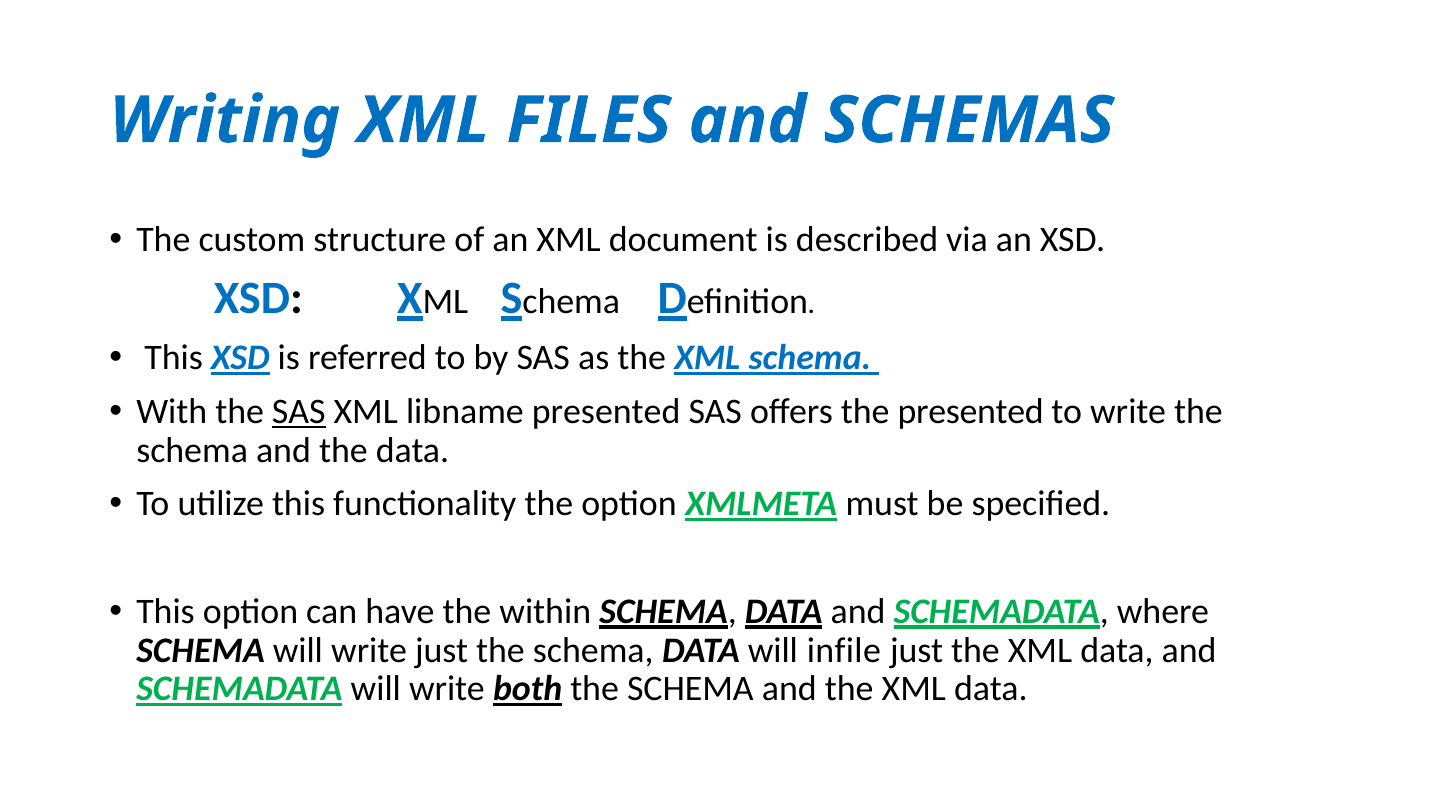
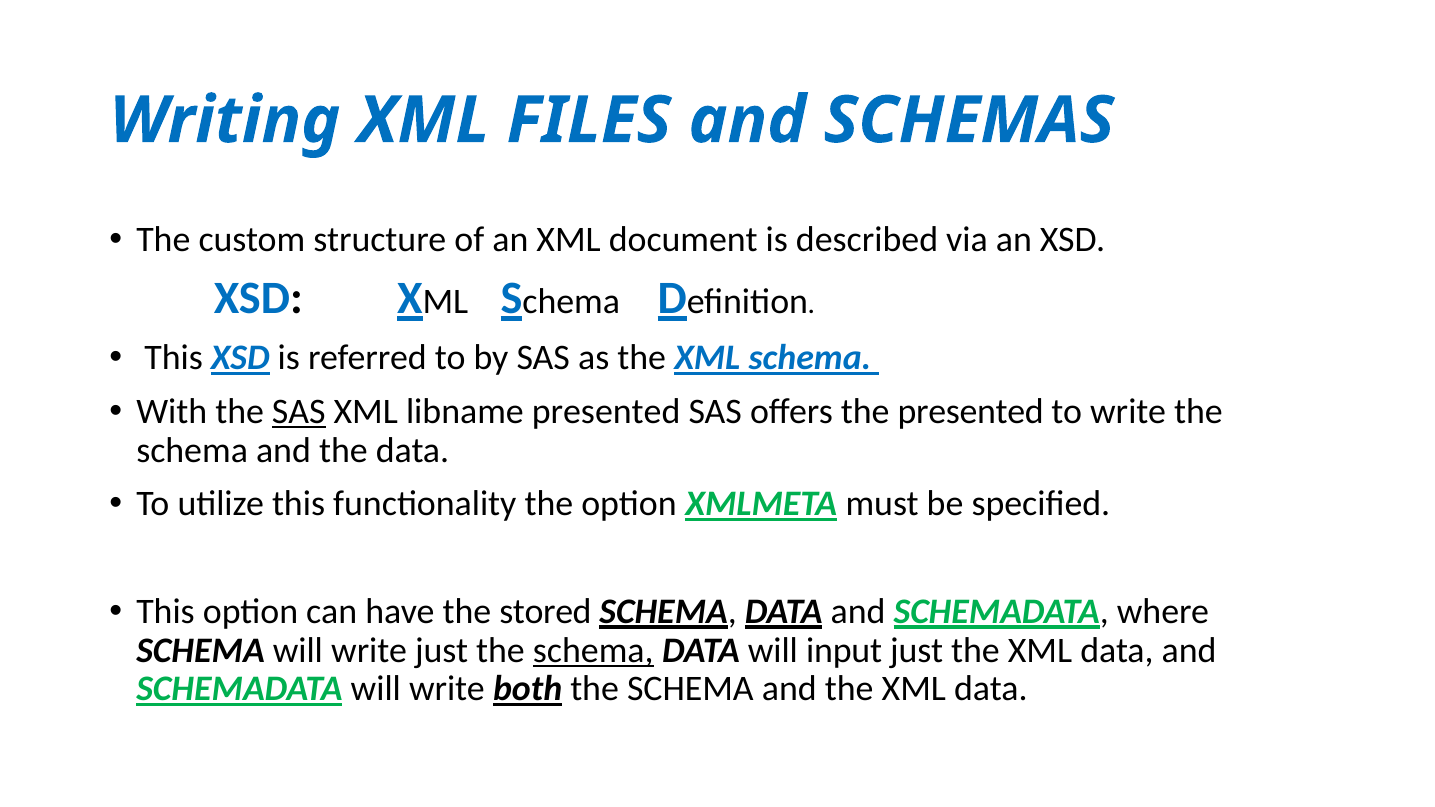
within: within -> stored
schema at (593, 650) underline: none -> present
infile: infile -> input
